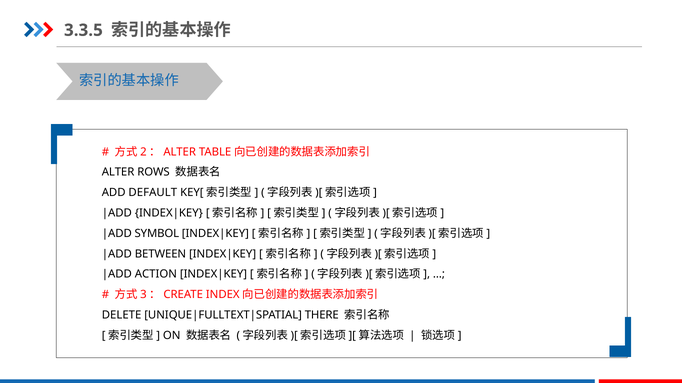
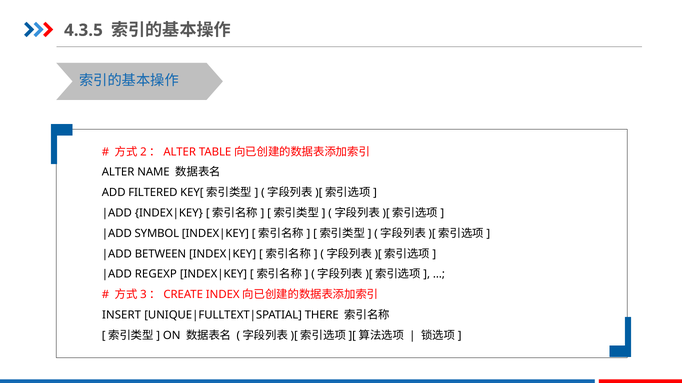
3.3.5: 3.3.5 -> 4.3.5
ROWS: ROWS -> NAME
DEFAULT: DEFAULT -> FILTERED
ACTION: ACTION -> REGEXP
DELETE: DELETE -> INSERT
